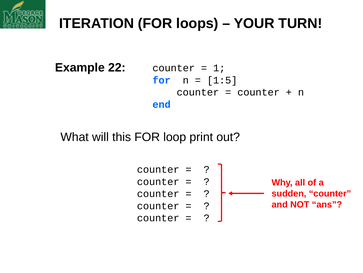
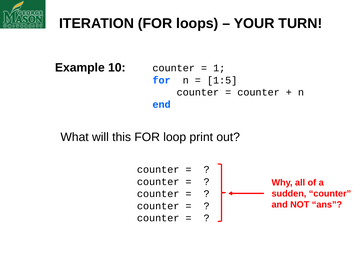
22: 22 -> 10
